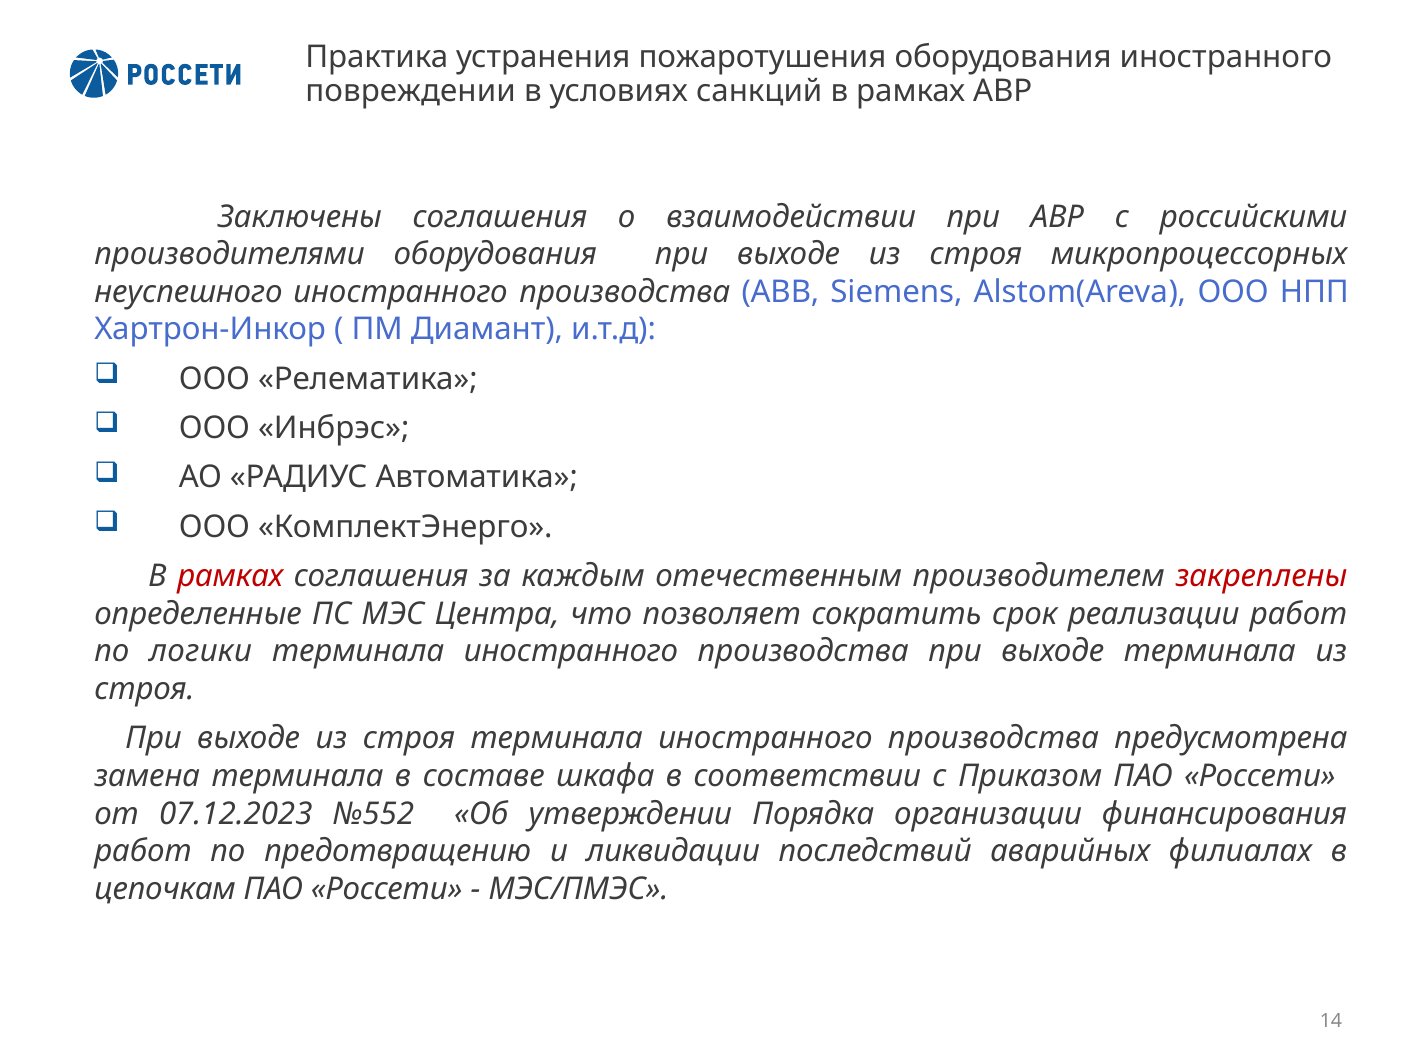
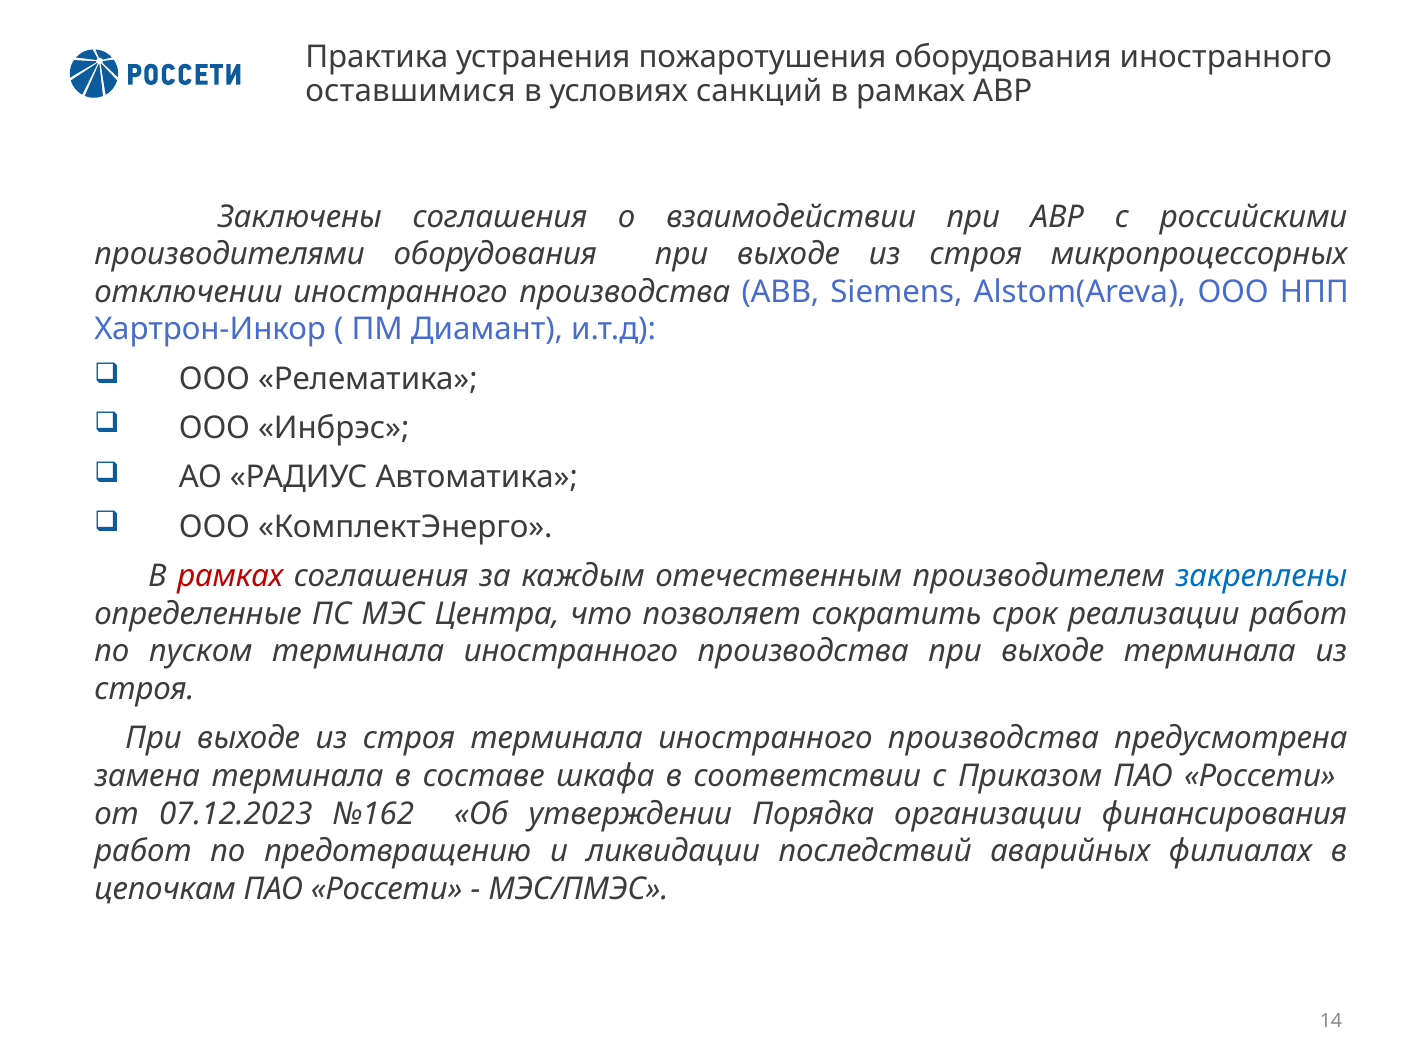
повреждении: повреждении -> оставшимися
неуспешного: неуспешного -> отключении
закреплены colour: red -> blue
логики: логики -> пуском
№552: №552 -> №162
